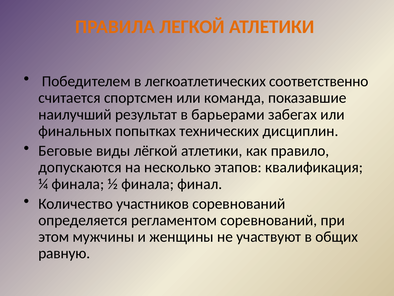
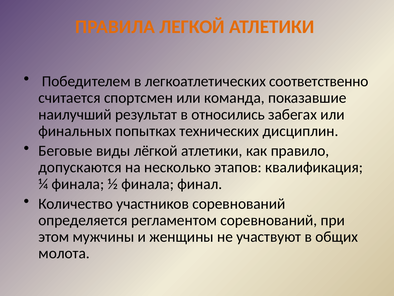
барьерами: барьерами -> относились
равную: равную -> молота
